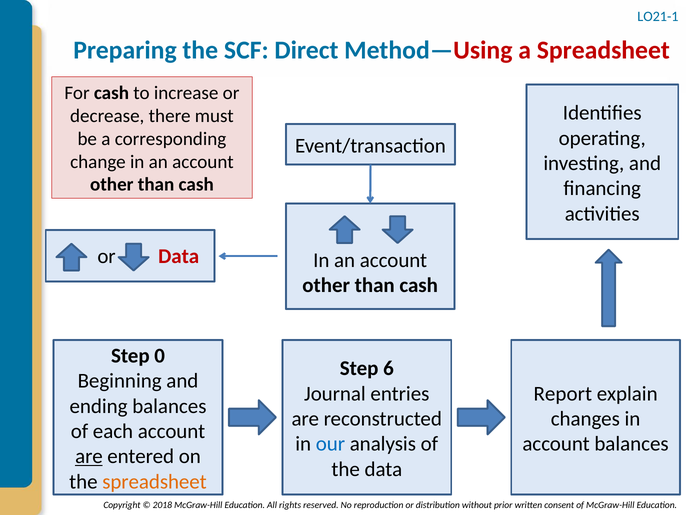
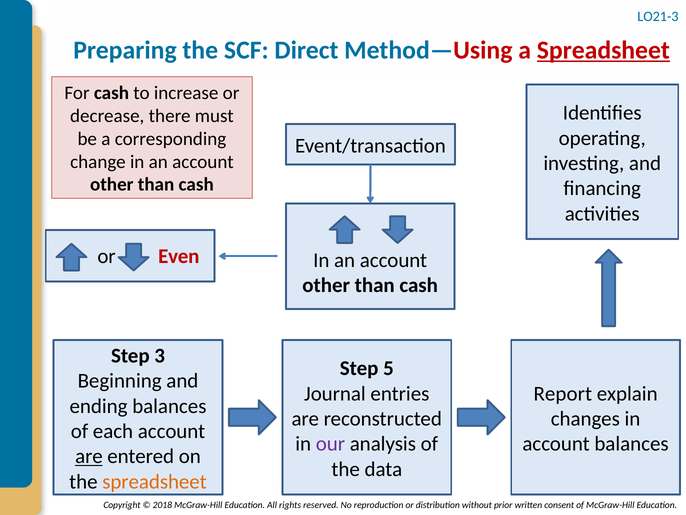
LO21-1: LO21-1 -> LO21-3
Spreadsheet at (603, 50) underline: none -> present
or Data: Data -> Even
0: 0 -> 3
6: 6 -> 5
our colour: blue -> purple
